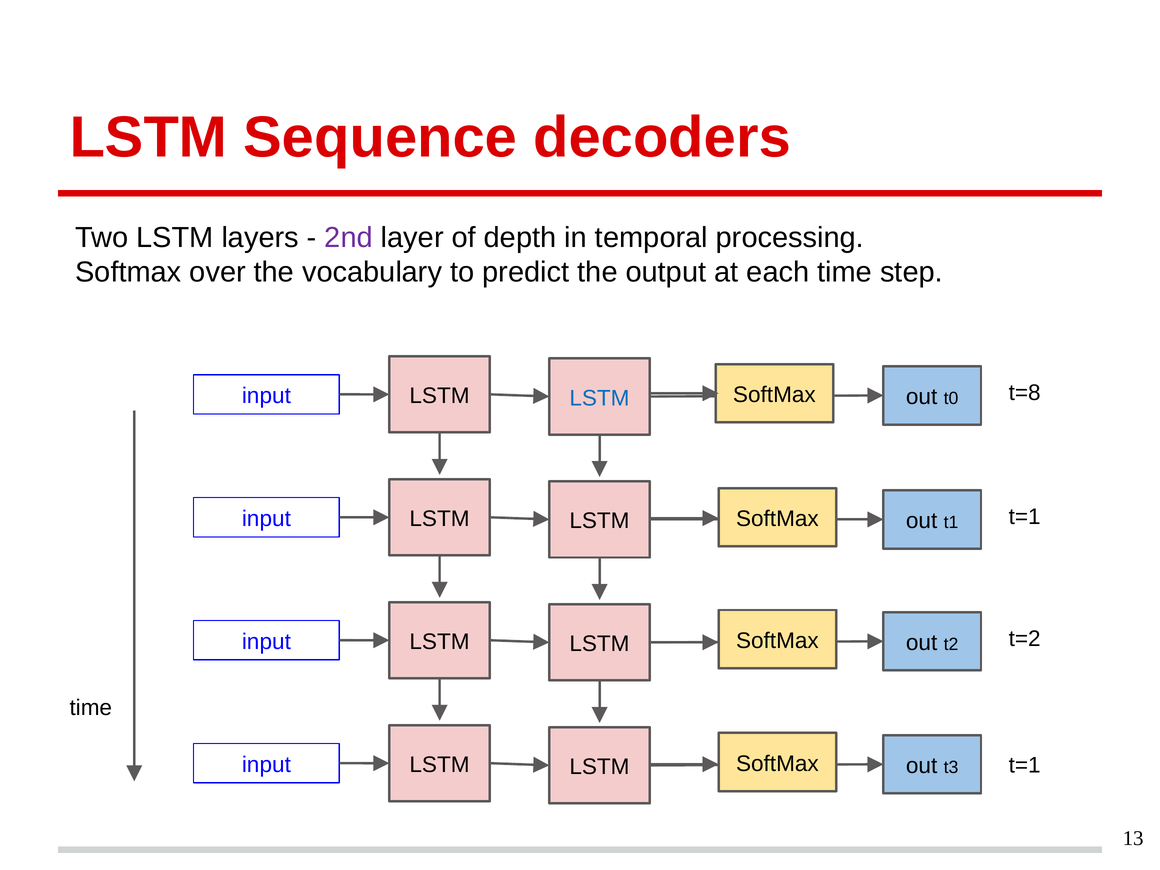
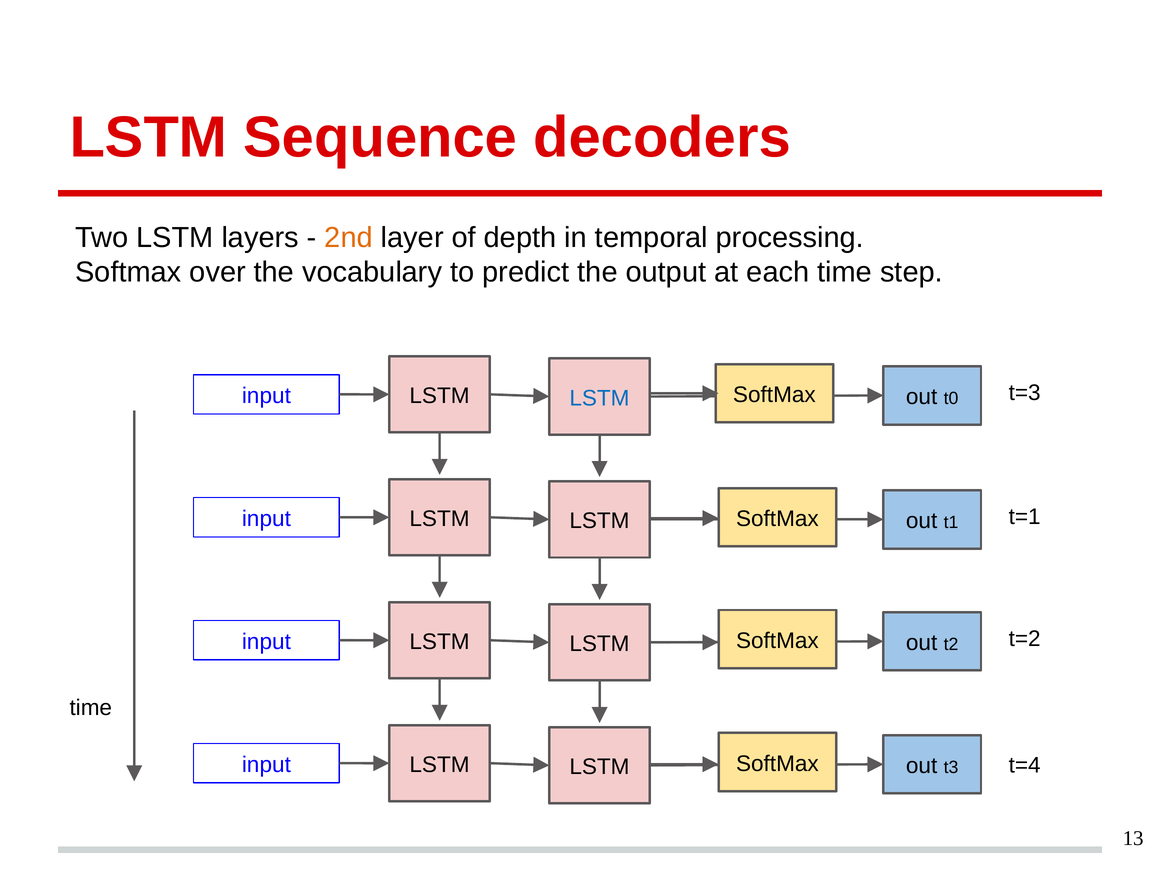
2nd colour: purple -> orange
t=8: t=8 -> t=3
t=1 at (1025, 765): t=1 -> t=4
